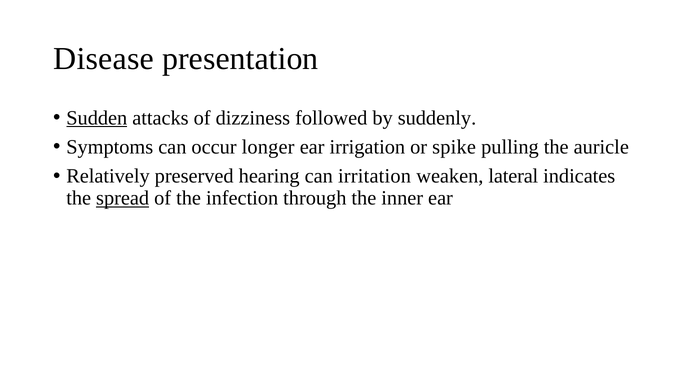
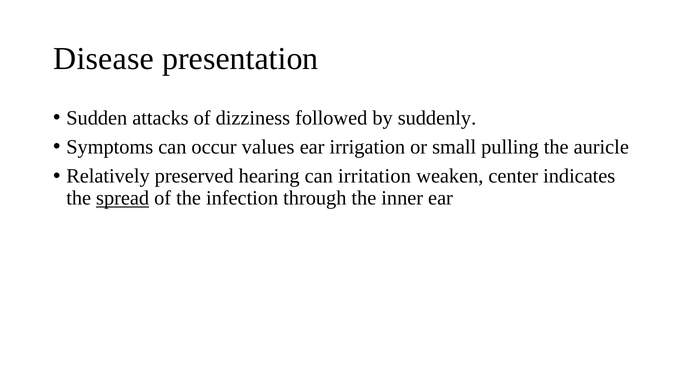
Sudden underline: present -> none
longer: longer -> values
spike: spike -> small
lateral: lateral -> center
